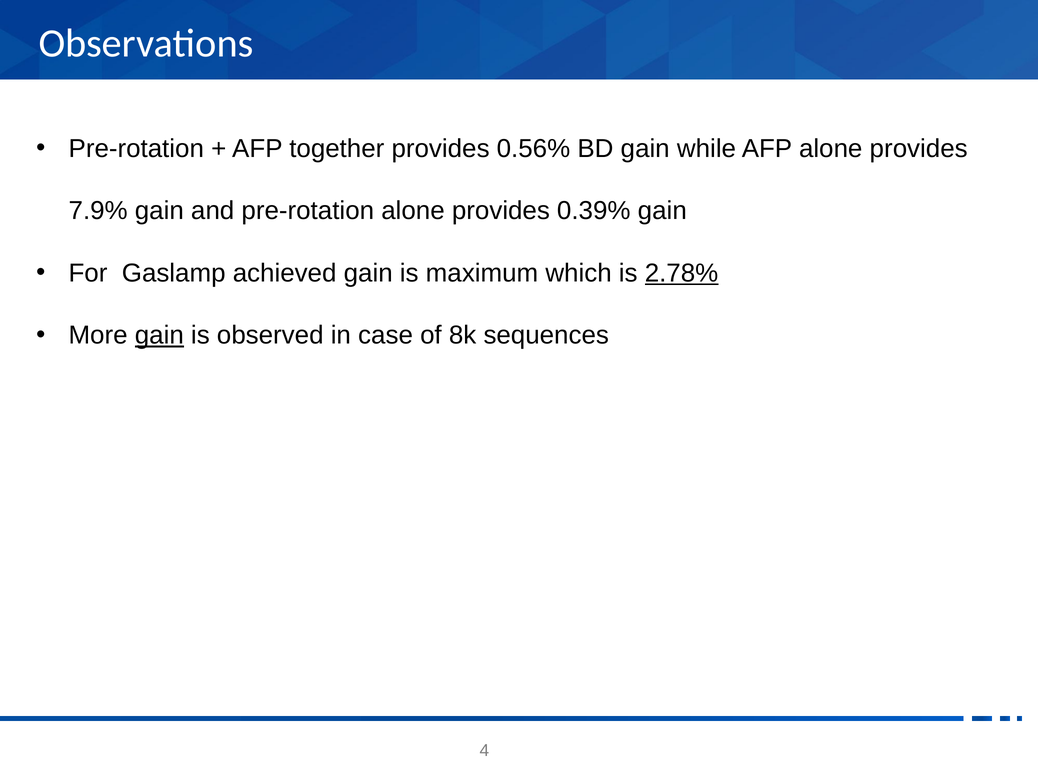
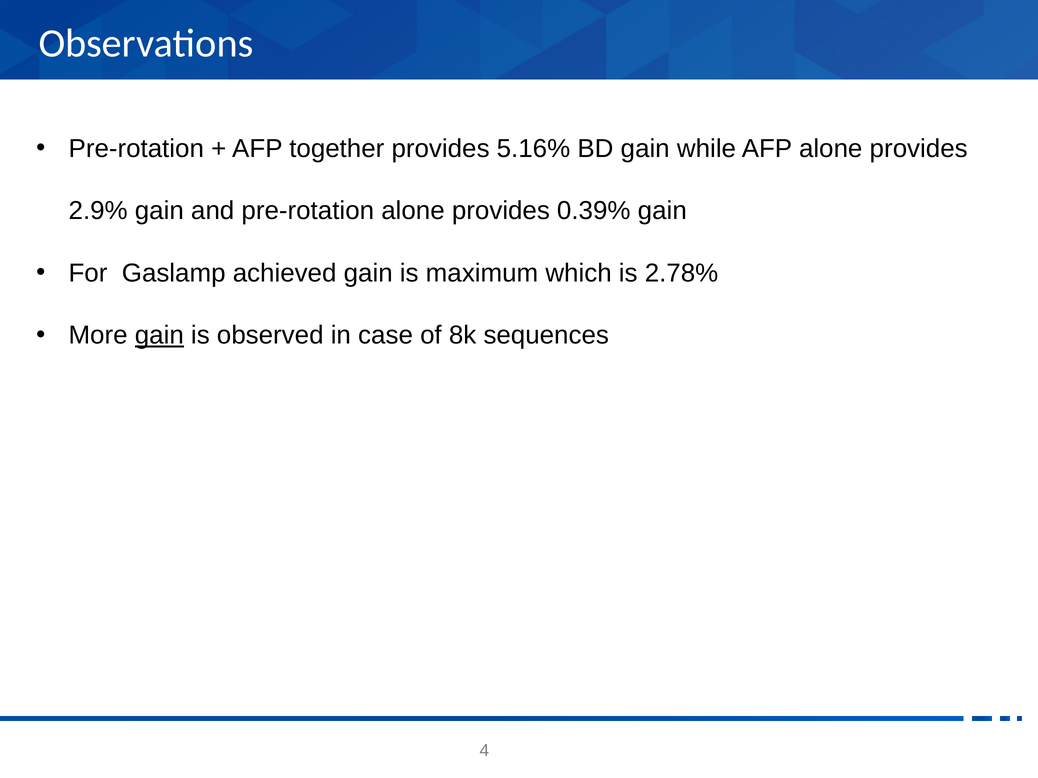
0.56%: 0.56% -> 5.16%
7.9%: 7.9% -> 2.9%
2.78% underline: present -> none
